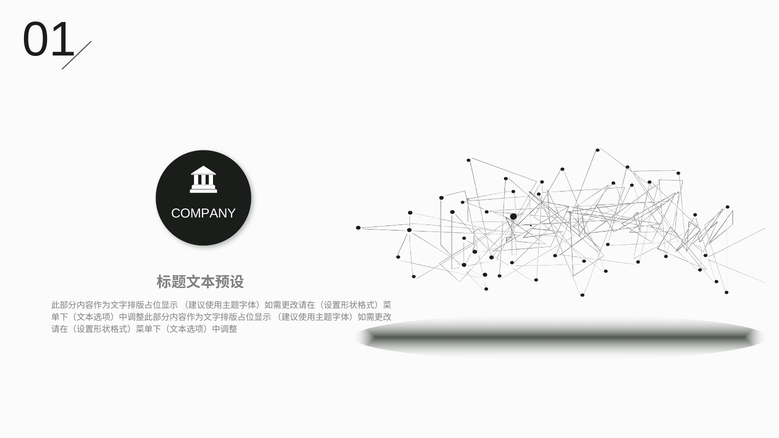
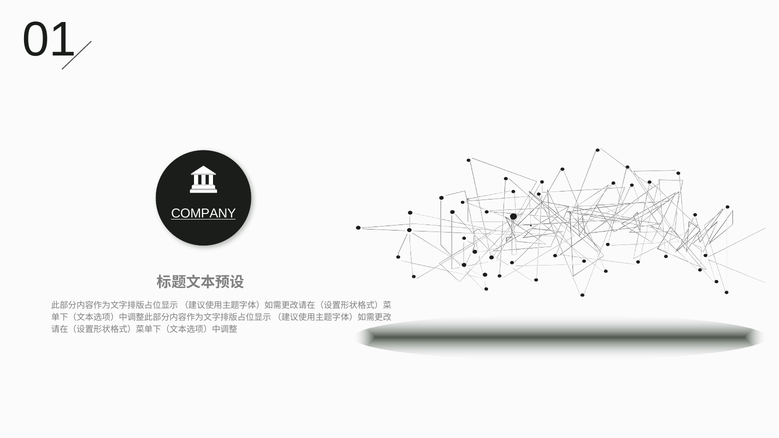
COMPANY underline: none -> present
